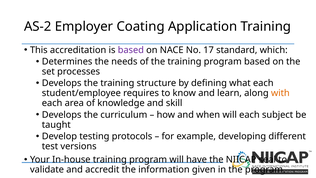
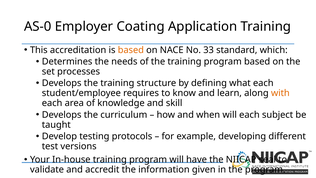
AS-2: AS-2 -> AS-0
based at (131, 50) colour: purple -> orange
17: 17 -> 33
